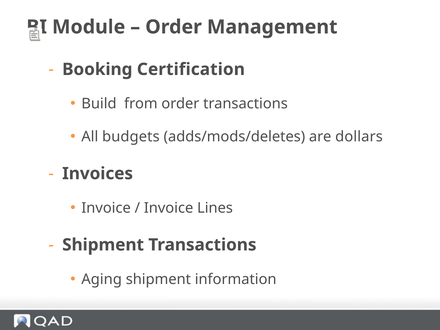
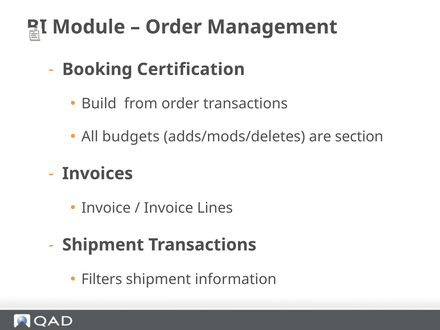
dollars: dollars -> section
Aging: Aging -> Filters
